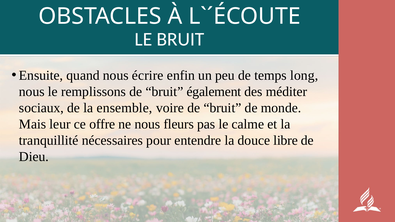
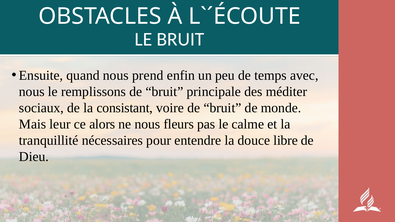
écrire: écrire -> prend
long: long -> avec
également: également -> principale
ensemble: ensemble -> consistant
offre: offre -> alors
